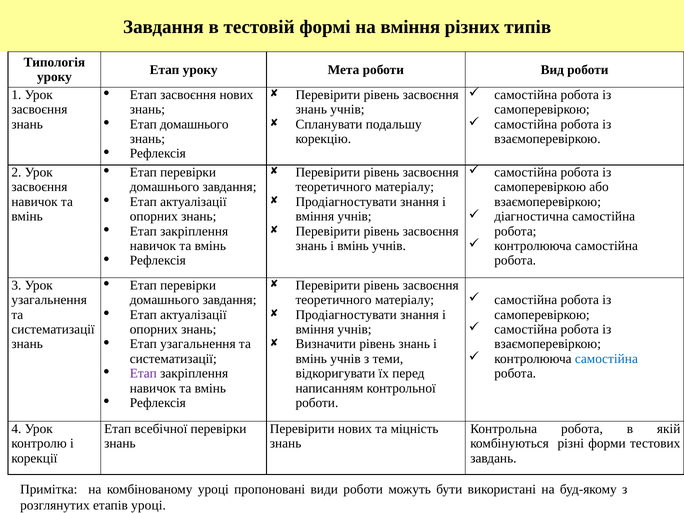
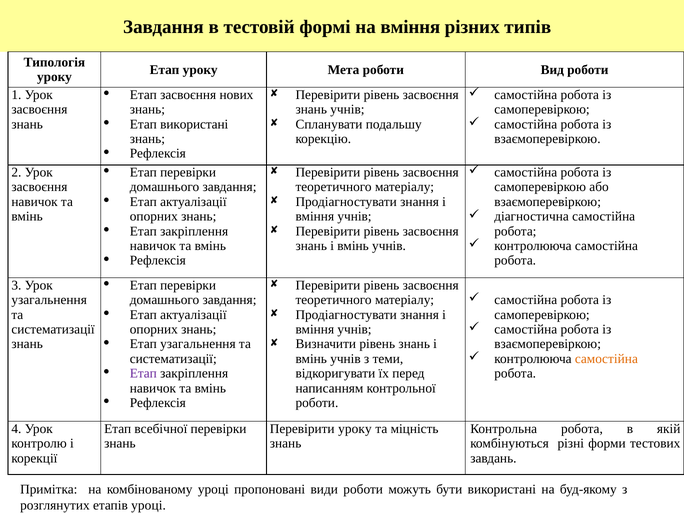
Етап домашнього: домашнього -> використані
самостійна at (606, 359) colour: blue -> orange
Перевірити нових: нових -> уроку
